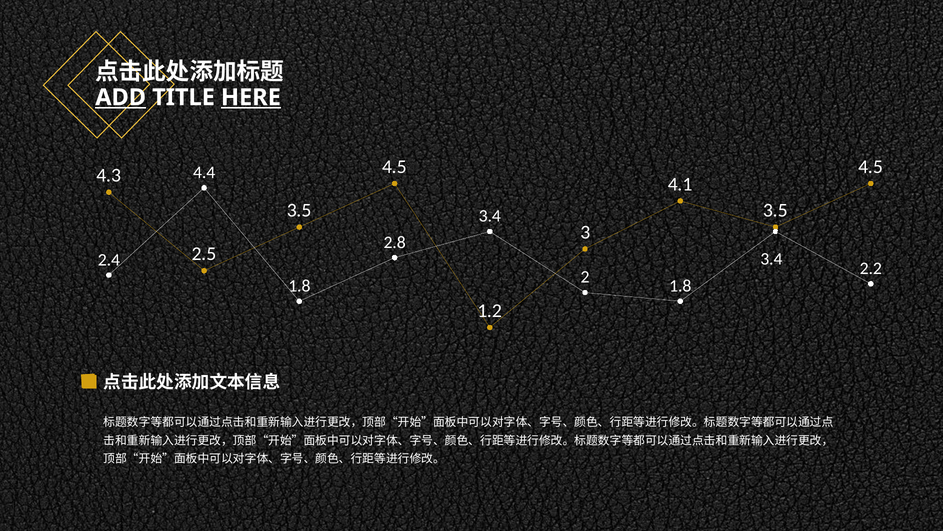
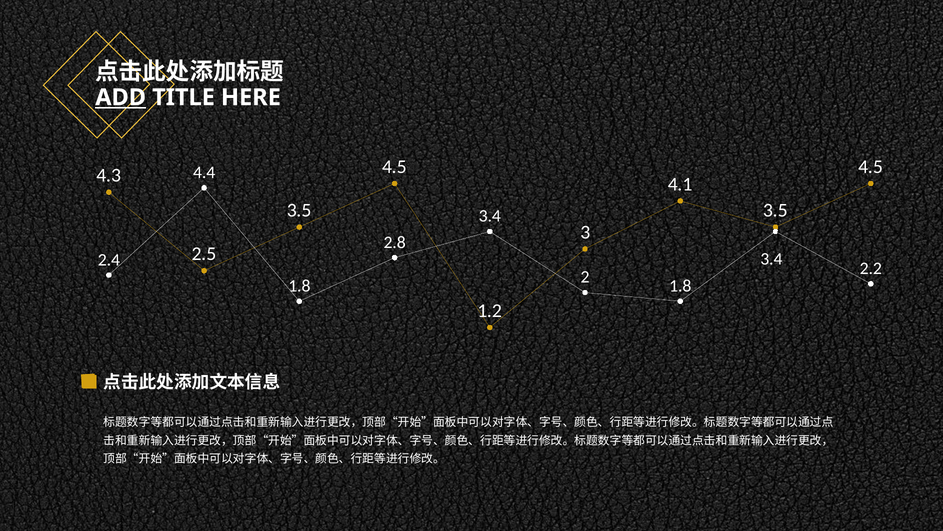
HERE underline: present -> none
